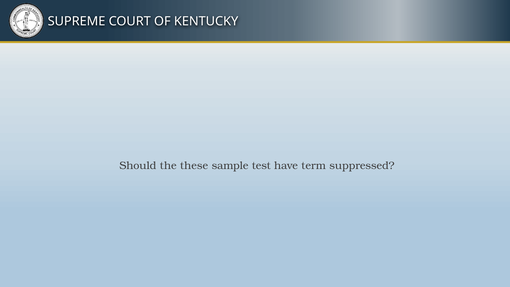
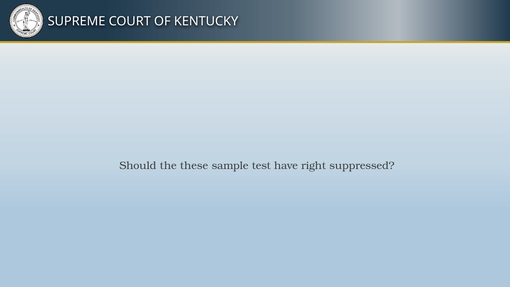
term: term -> right
